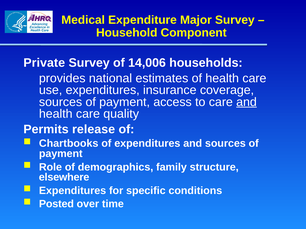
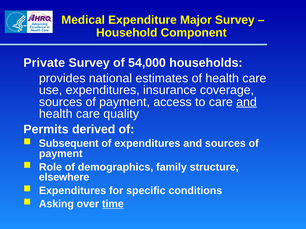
14,006: 14,006 -> 54,000
release: release -> derived
Chartbooks: Chartbooks -> Subsequent
Posted: Posted -> Asking
time underline: none -> present
